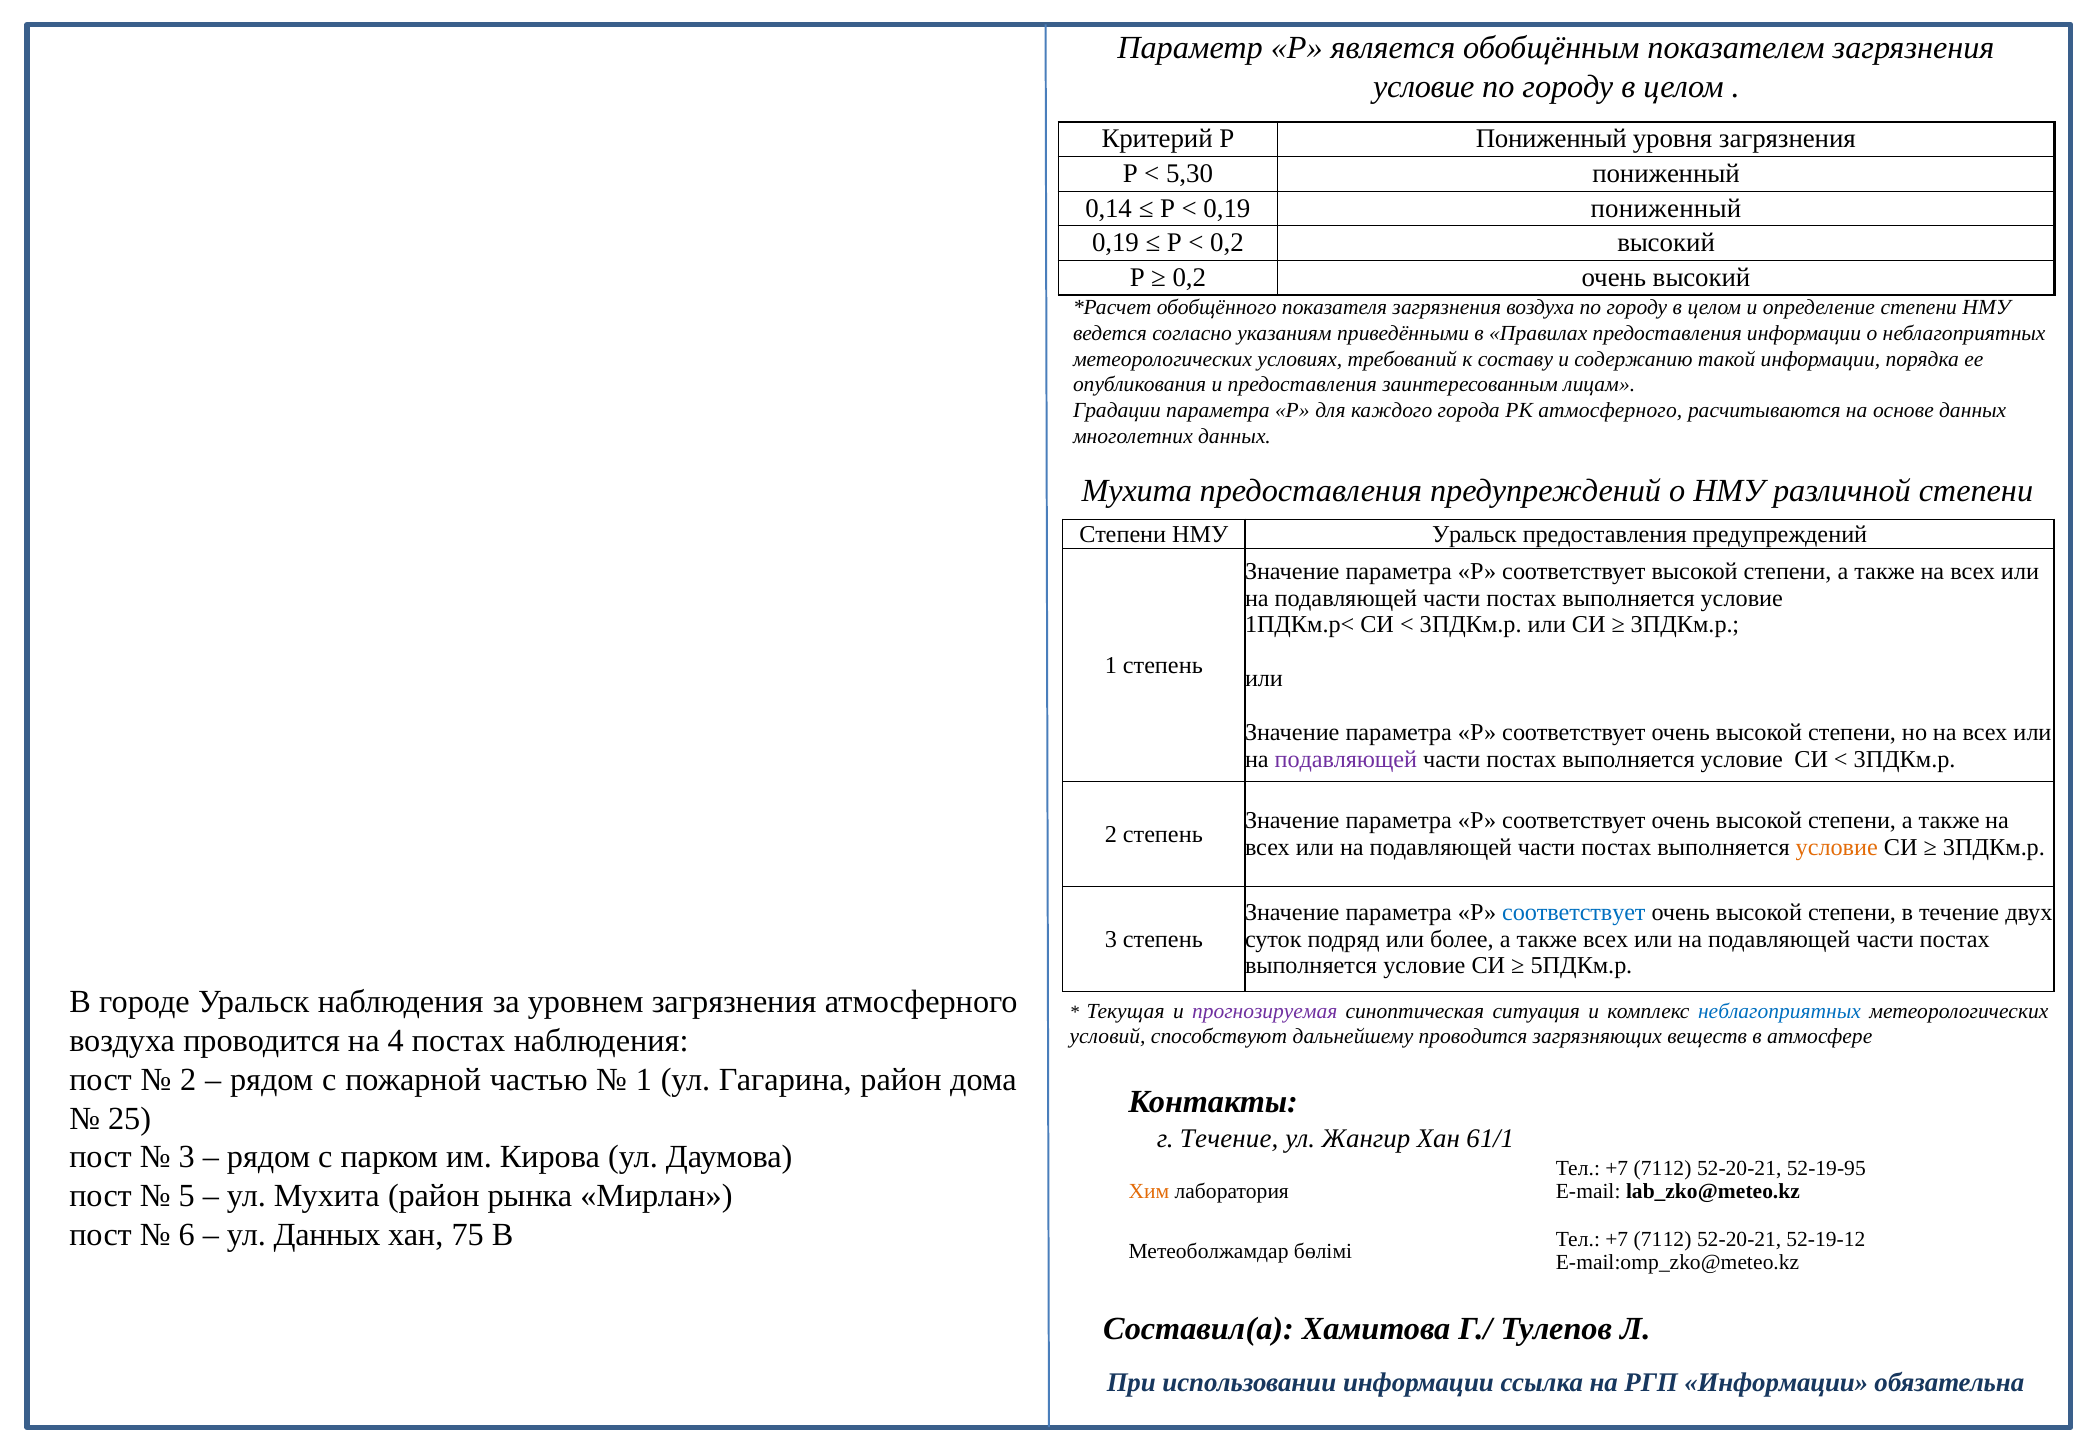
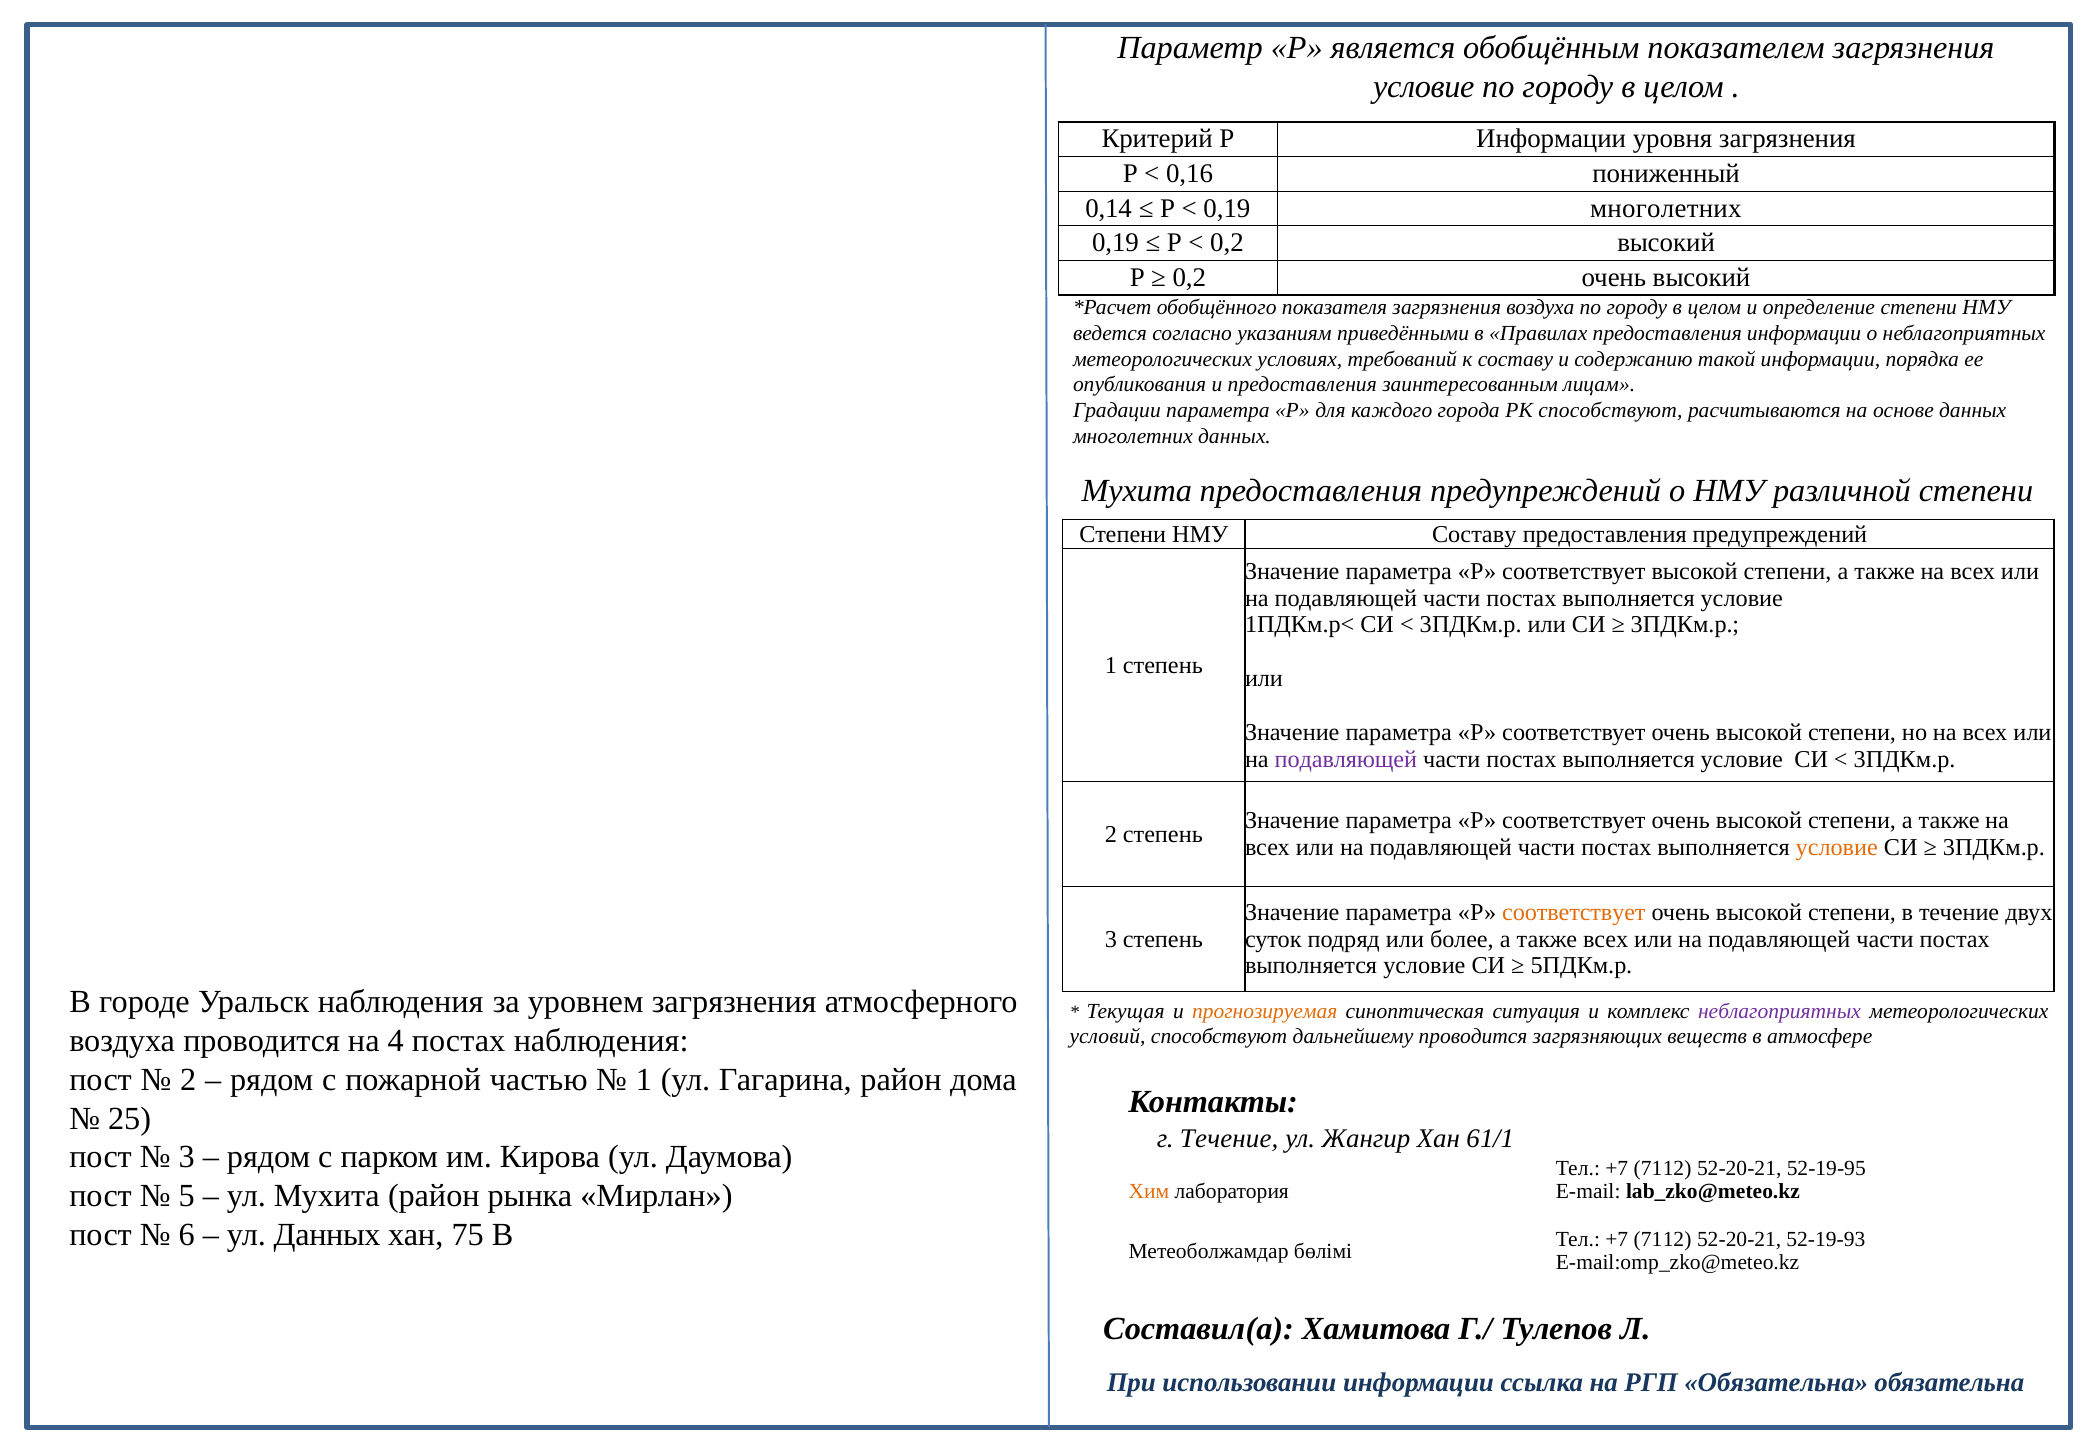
Р Пониженный: Пониженный -> Информации
5,30: 5,30 -> 0,16
0,19 пониженный: пониженный -> многолетних
РК атмосферного: атмосферного -> способствуют
НМУ Уральск: Уральск -> Составу
соответствует at (1574, 912) colour: blue -> orange
прогнозируемая colour: purple -> orange
неблагоприятных at (1780, 1011) colour: blue -> purple
52-19-12: 52-19-12 -> 52-19-93
РГП Информации: Информации -> Обязательна
